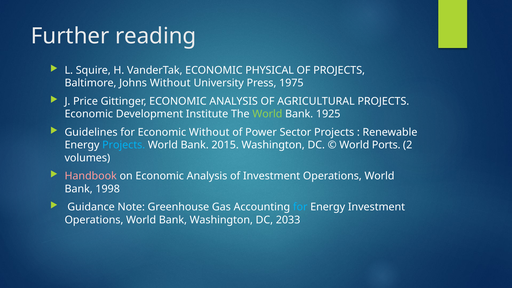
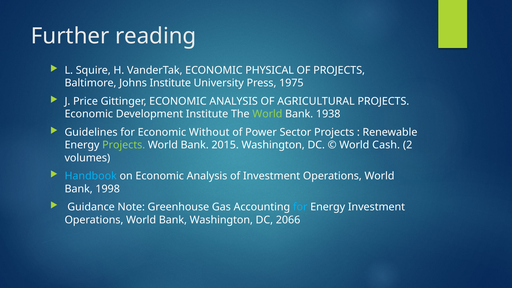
Johns Without: Without -> Institute
1925: 1925 -> 1938
Projects at (124, 145) colour: light blue -> light green
Ports: Ports -> Cash
Handbook colour: pink -> light blue
2033: 2033 -> 2066
